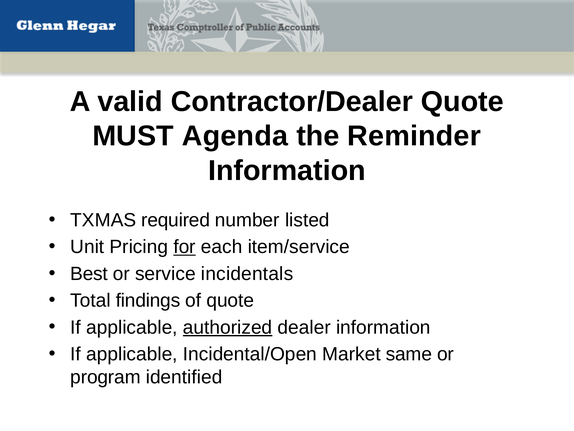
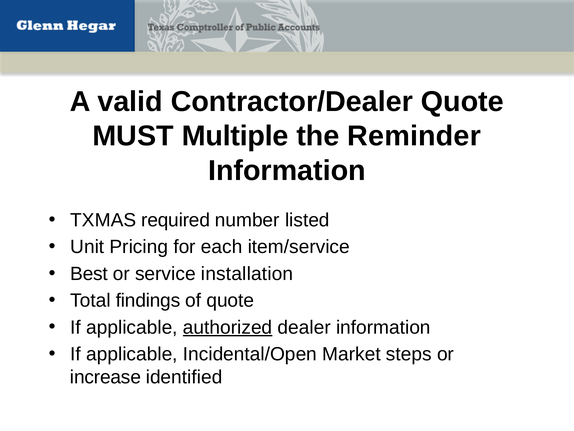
Agenda: Agenda -> Multiple
for underline: present -> none
incidentals: incidentals -> installation
same: same -> steps
program: program -> increase
